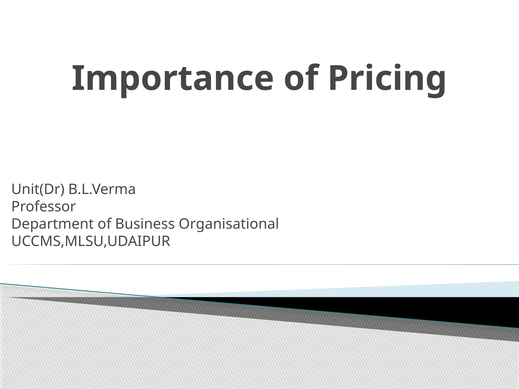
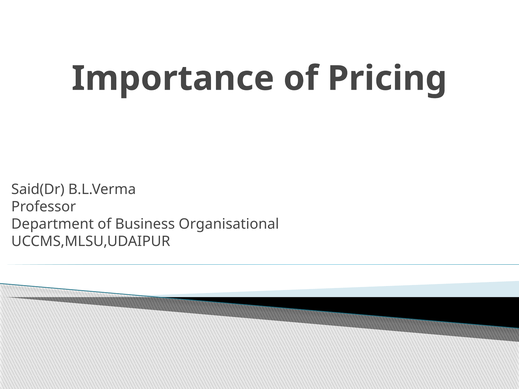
Unit(Dr: Unit(Dr -> Said(Dr
